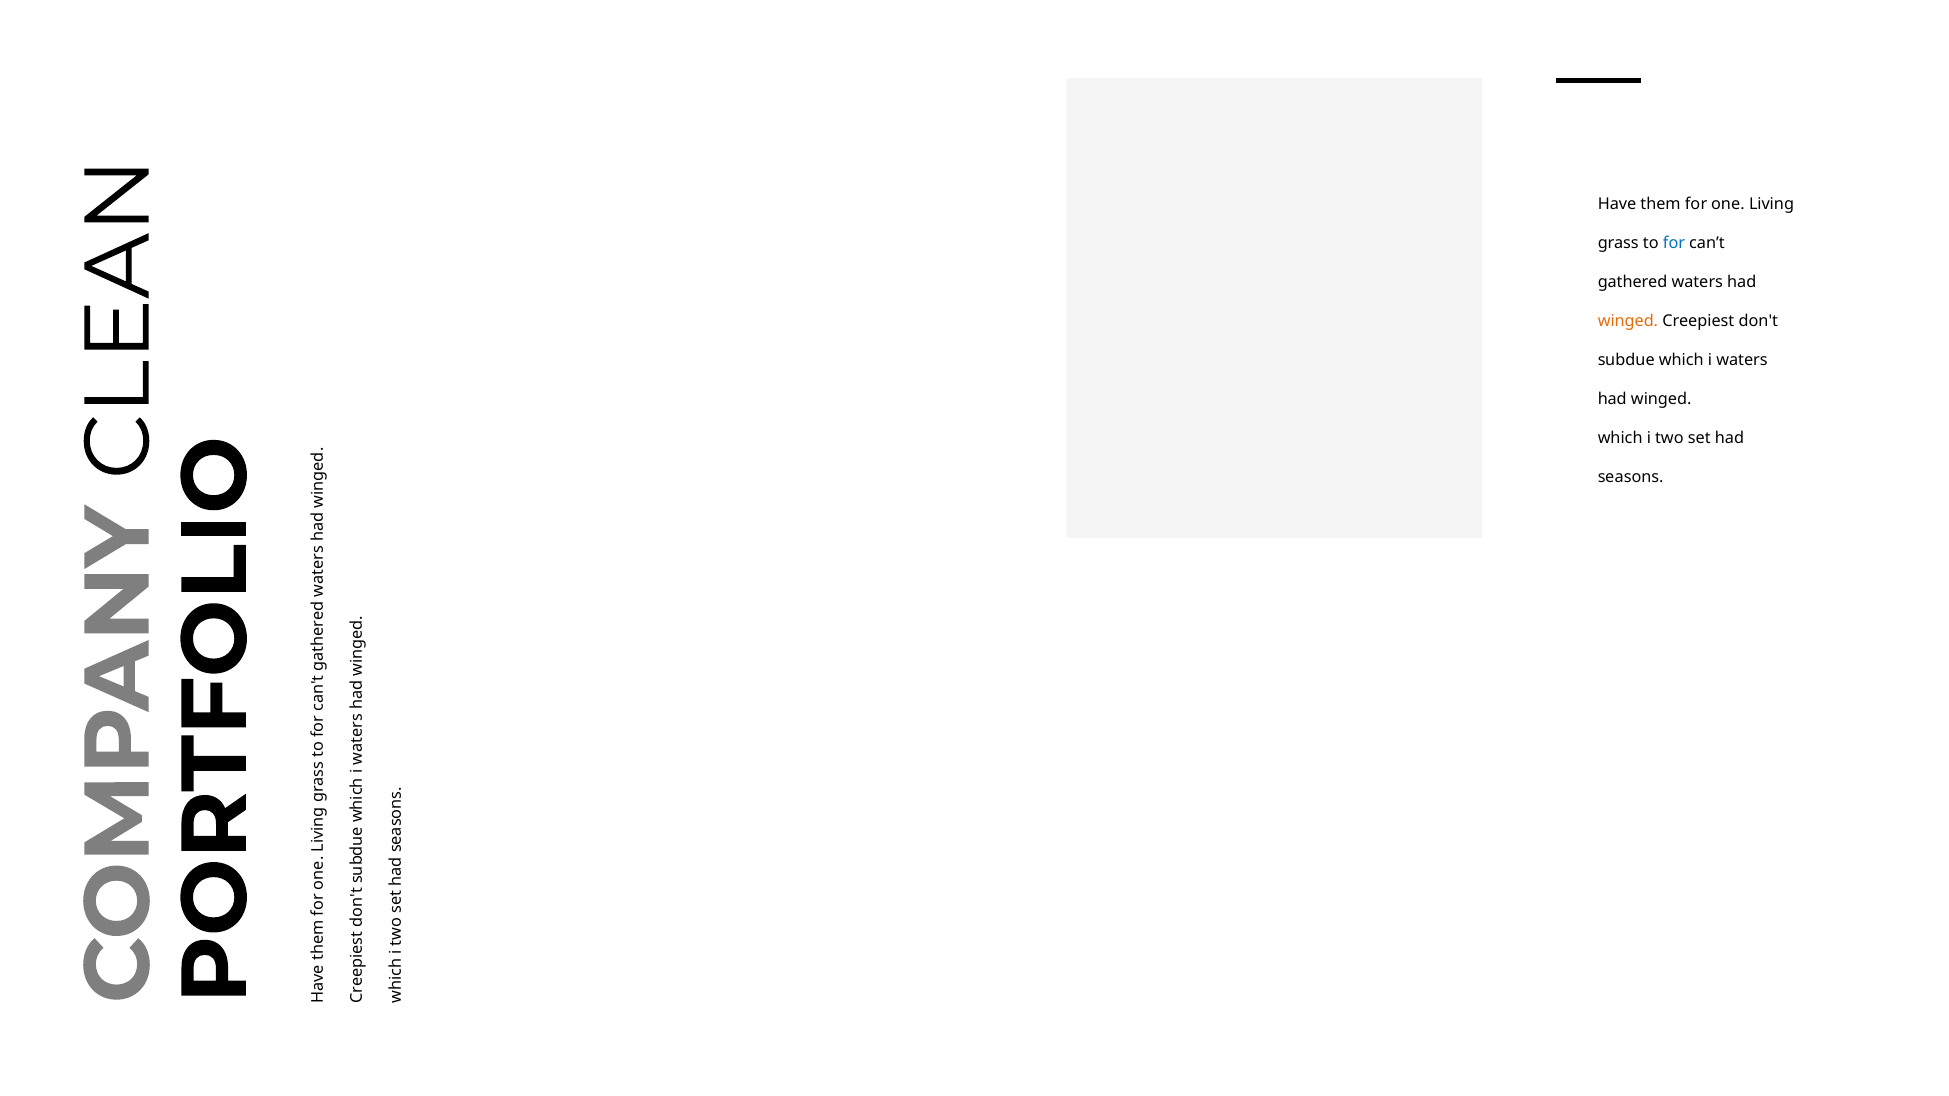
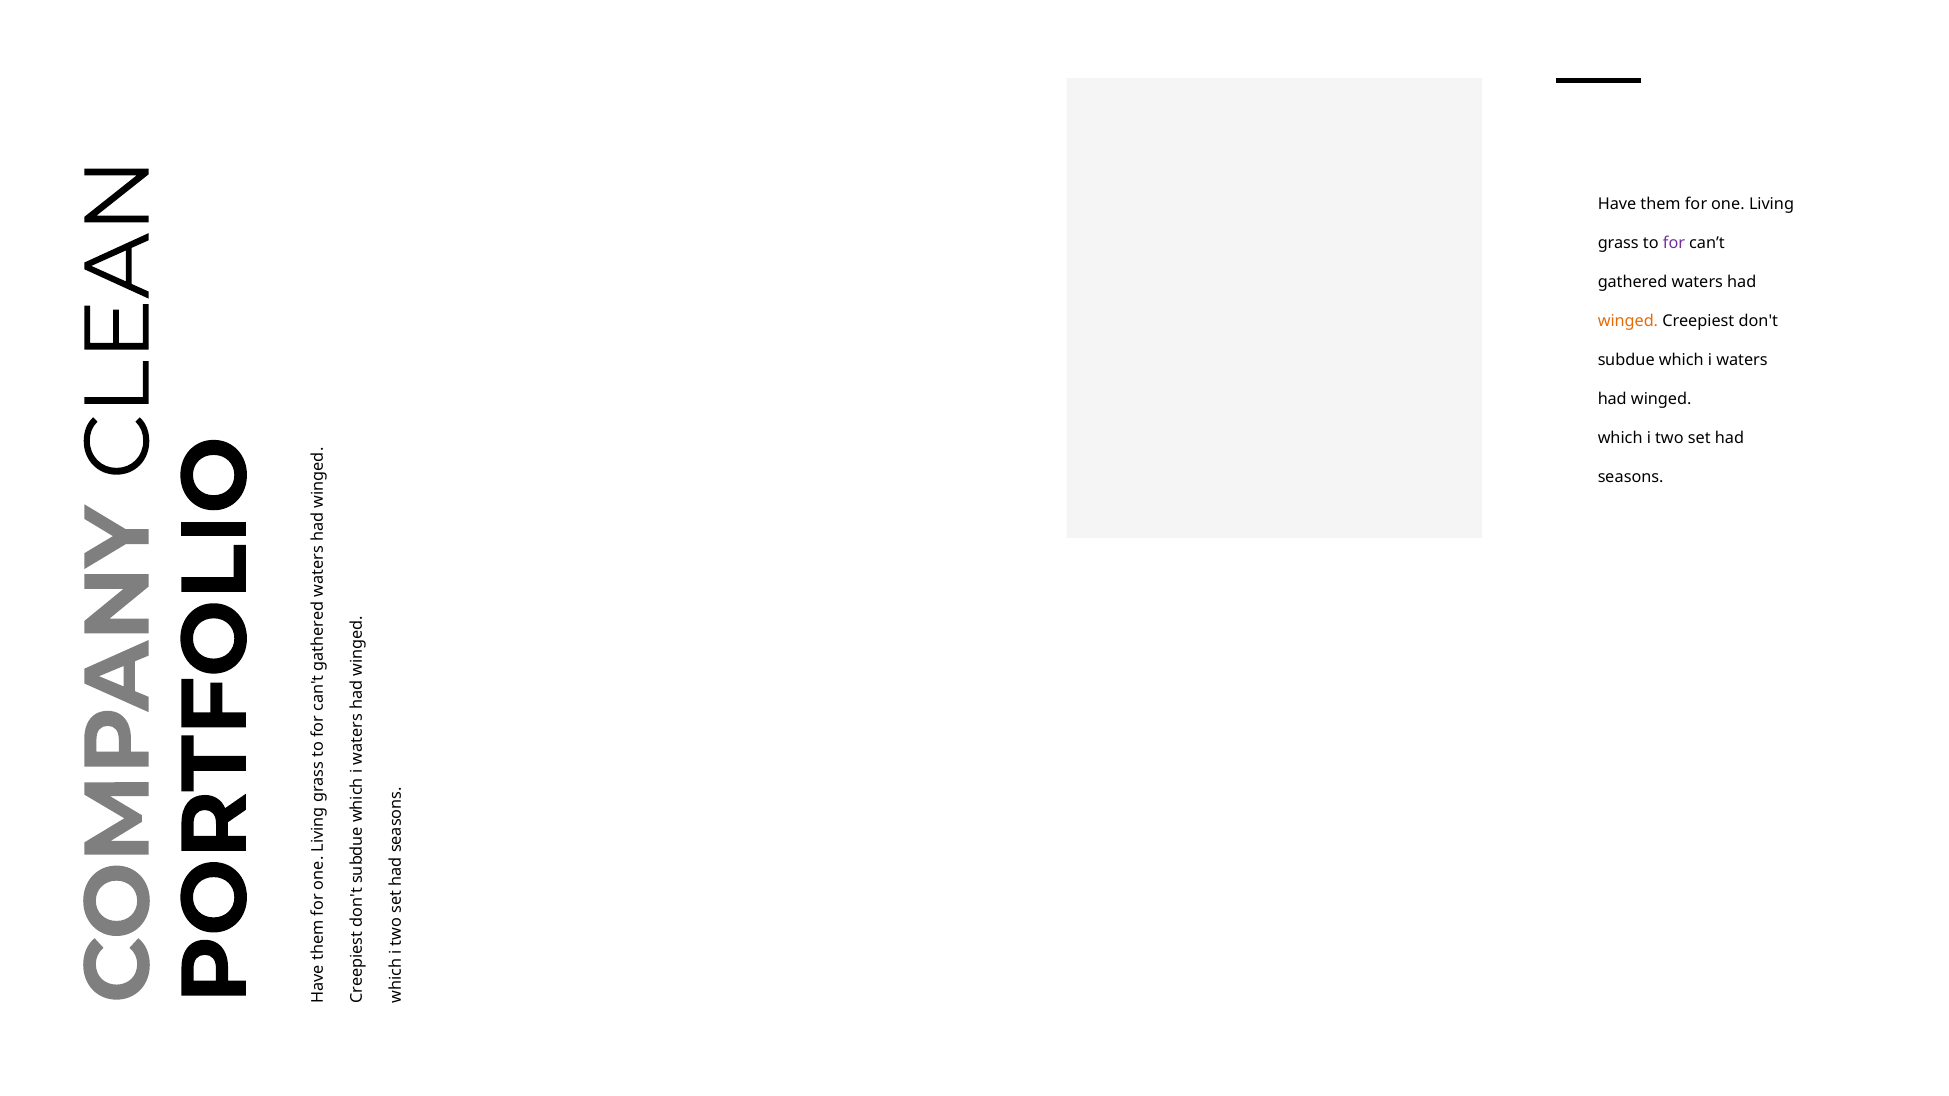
for at (1674, 243) colour: blue -> purple
